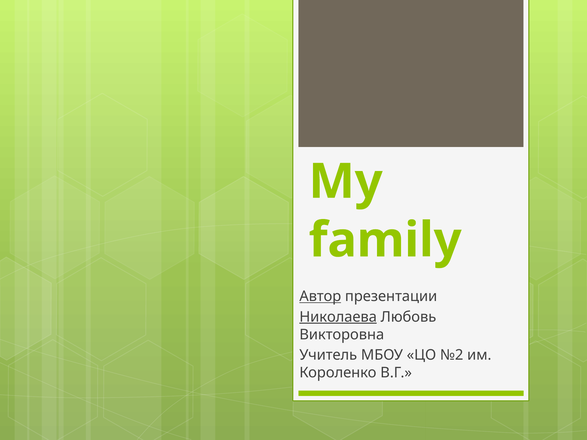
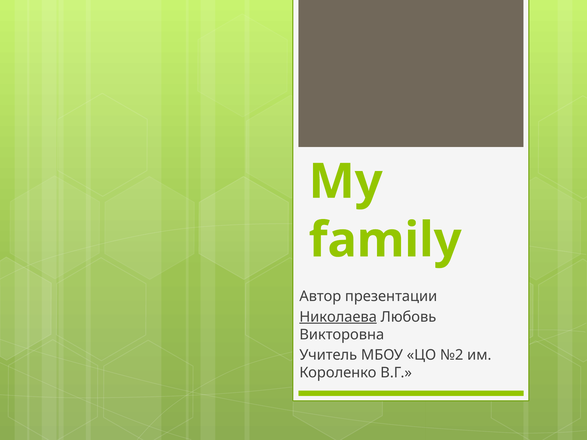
Автор underline: present -> none
